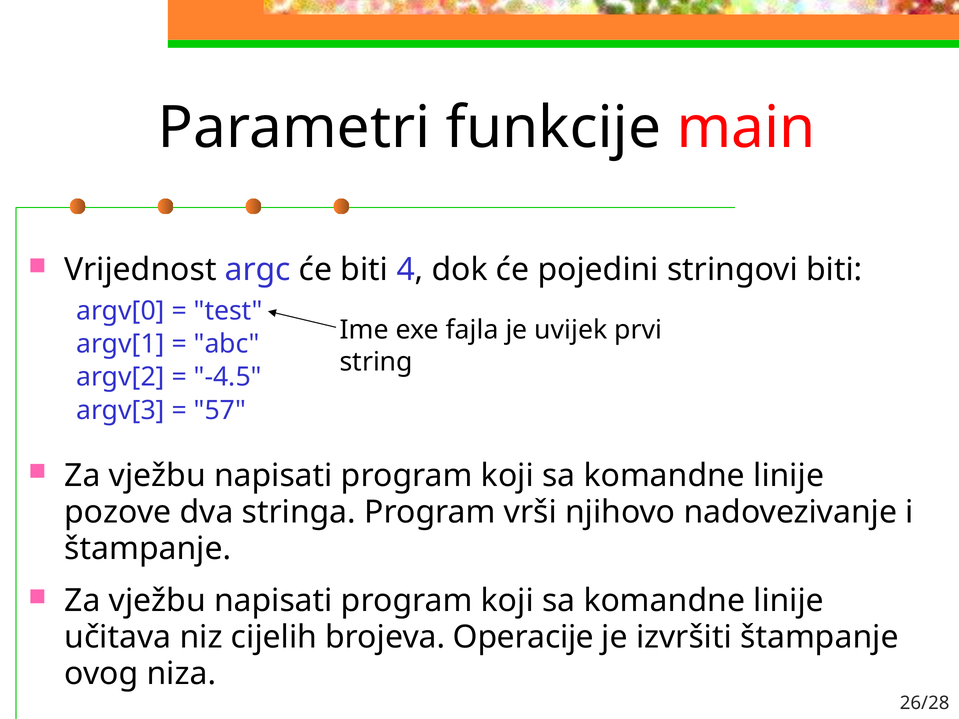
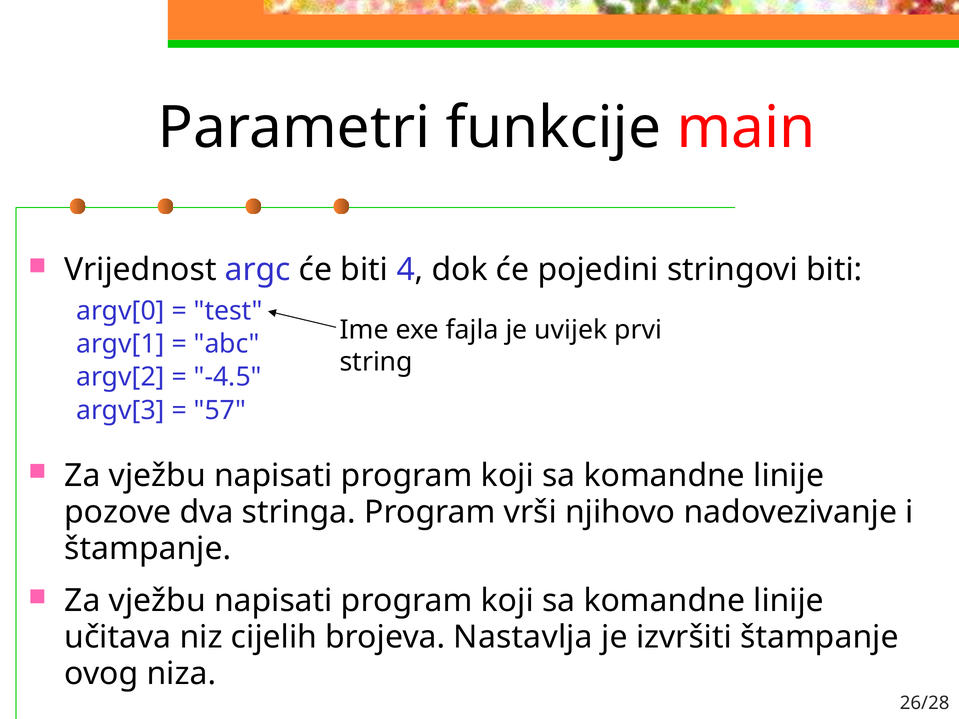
Operacije: Operacije -> Nastavlja
